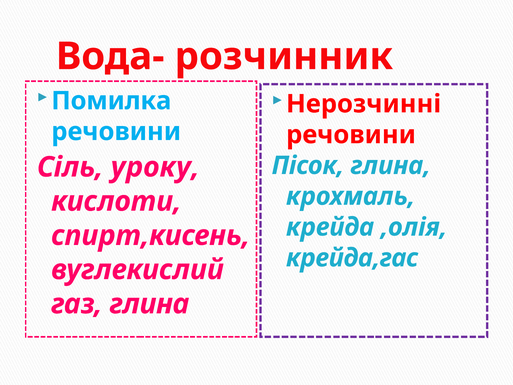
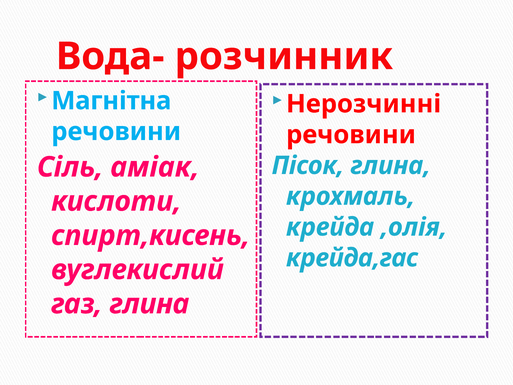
Помилка: Помилка -> Магнітна
уроку: уроку -> аміак
